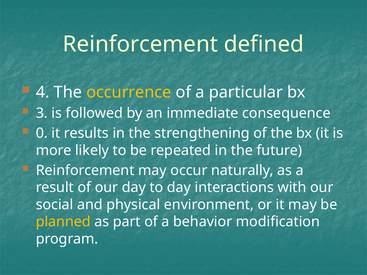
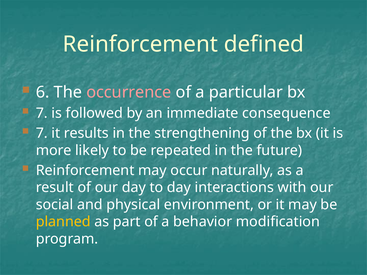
4: 4 -> 6
occurrence colour: yellow -> pink
3 at (42, 113): 3 -> 7
0 at (42, 133): 0 -> 7
